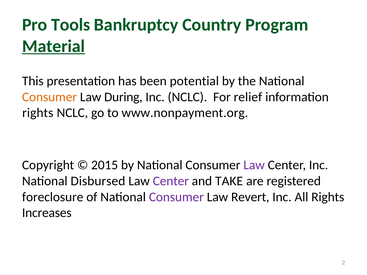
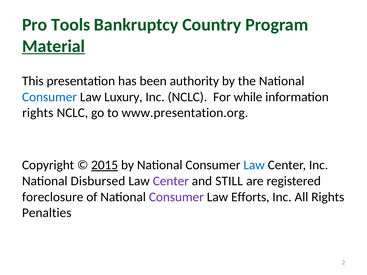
potential: potential -> authority
Consumer at (49, 97) colour: orange -> blue
During: During -> Luxury
relief: relief -> while
www.nonpayment.org: www.nonpayment.org -> www.presentation.org
2015 underline: none -> present
Law at (254, 165) colour: purple -> blue
TAKE: TAKE -> STILL
Revert: Revert -> Efforts
Increases: Increases -> Penalties
